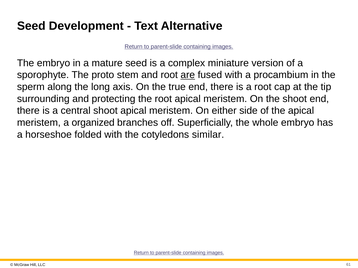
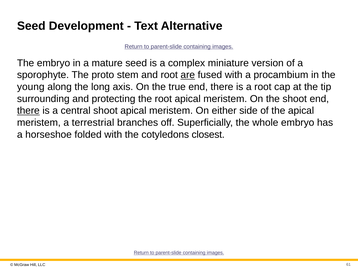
sperm: sperm -> young
there at (28, 111) underline: none -> present
organized: organized -> terrestrial
similar: similar -> closest
